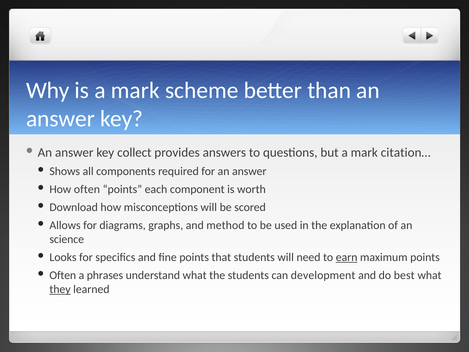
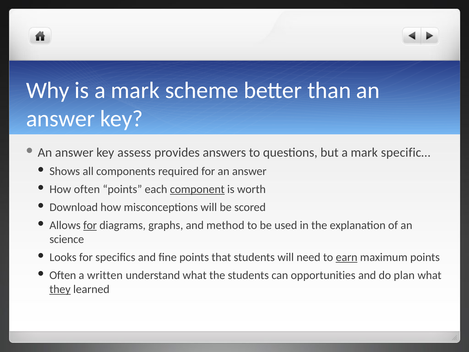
collect: collect -> assess
citation…: citation… -> specific…
component underline: none -> present
for at (90, 225) underline: none -> present
phrases: phrases -> written
development: development -> opportunities
best: best -> plan
